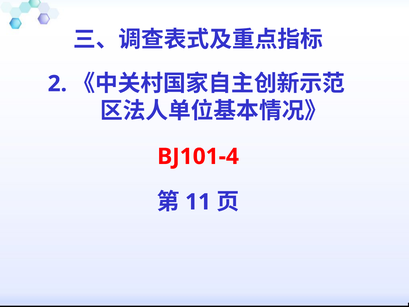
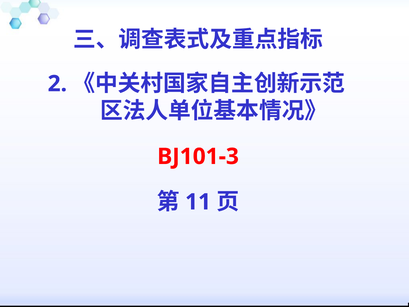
BJ101-4: BJ101-4 -> BJ101-3
